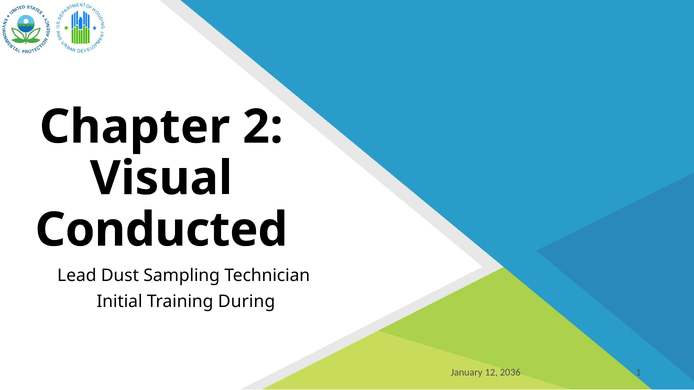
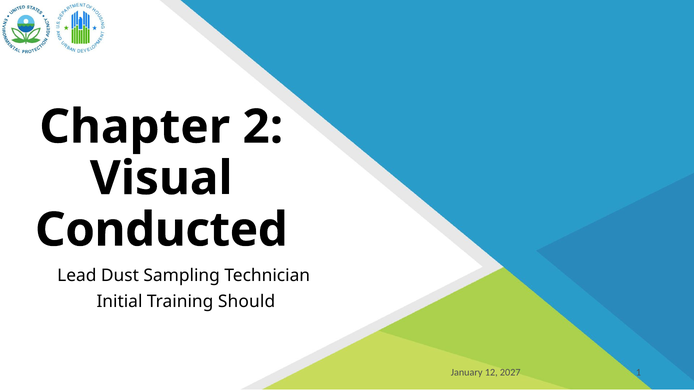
During: During -> Should
2036: 2036 -> 2027
